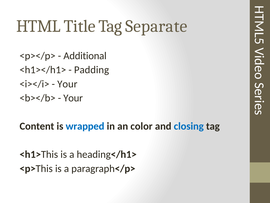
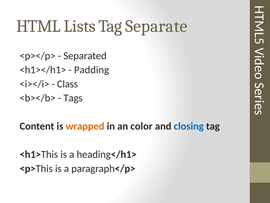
Title: Title -> Lists
Additional: Additional -> Separated
Your at (67, 84): Your -> Class
Your at (73, 98): Your -> Tags
wrapped colour: blue -> orange
